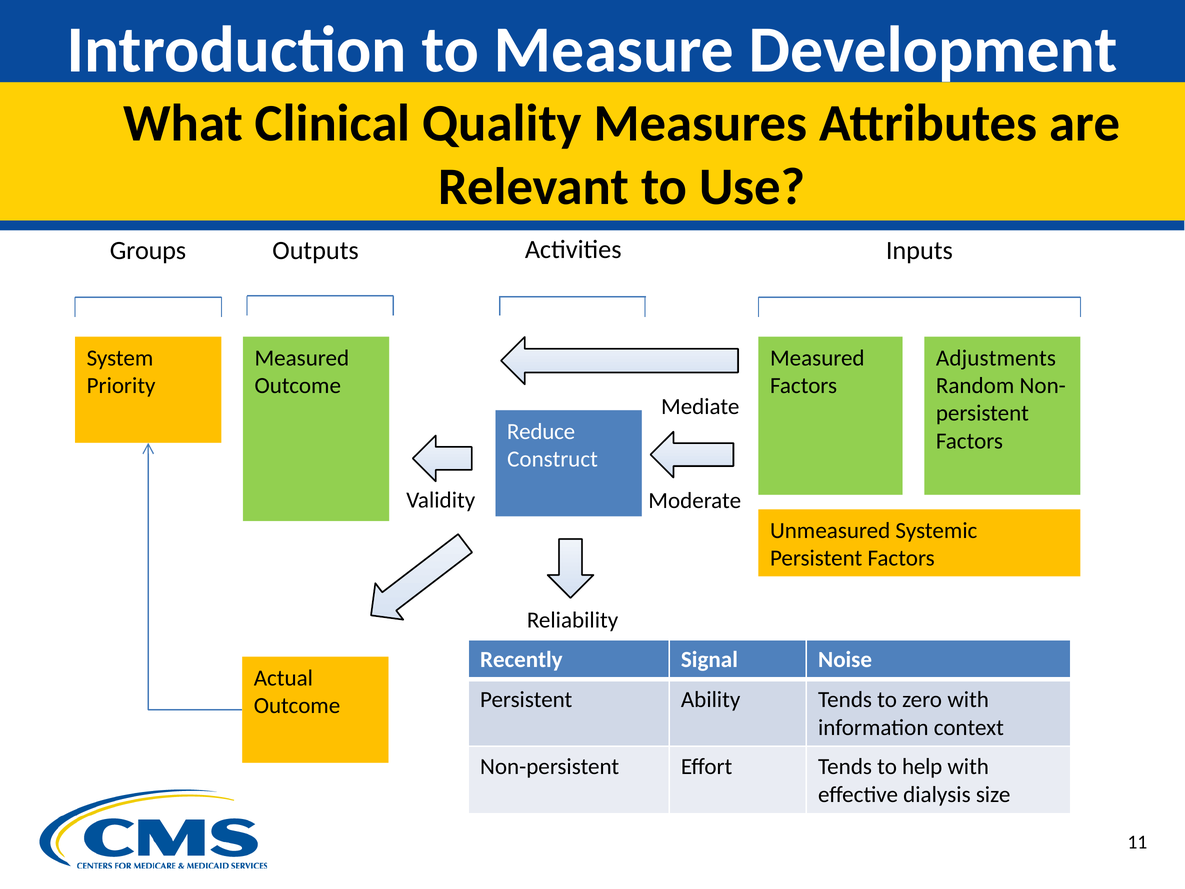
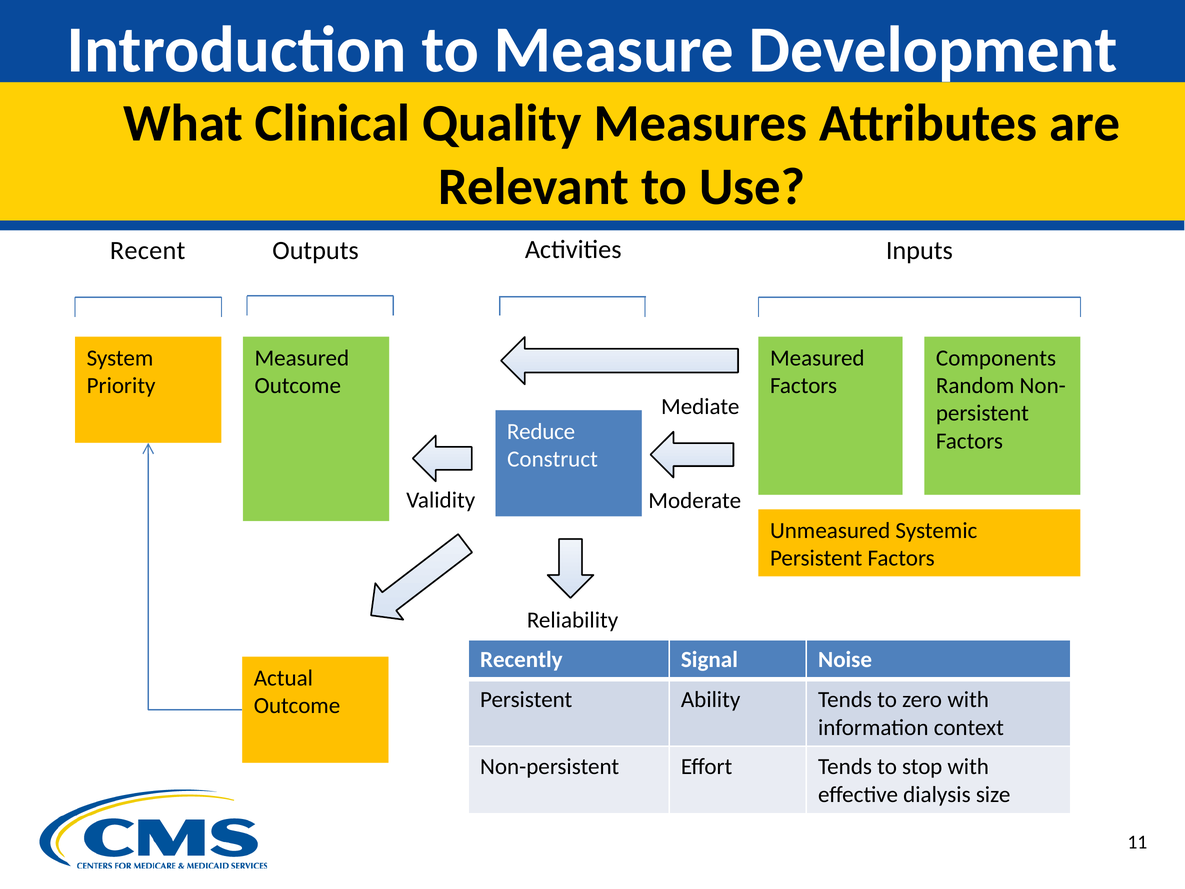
Groups: Groups -> Recent
Adjustments: Adjustments -> Components
help: help -> stop
